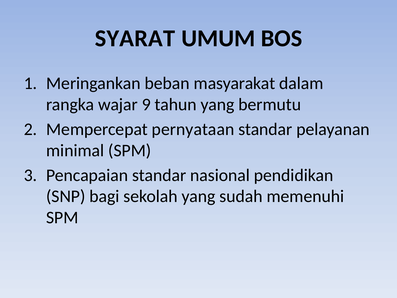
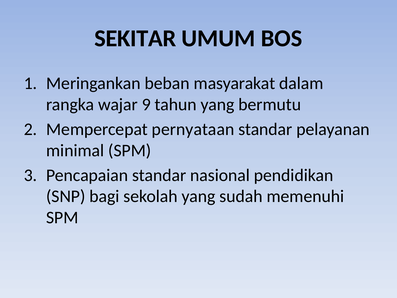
SYARAT: SYARAT -> SEKITAR
